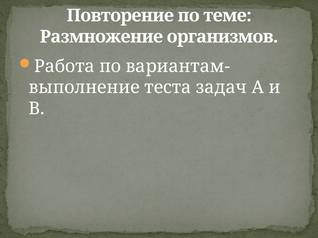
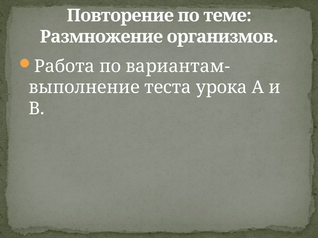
задач: задач -> урока
